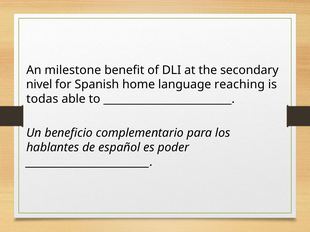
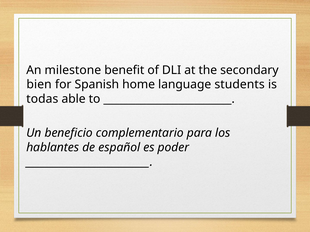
nivel: nivel -> bien
reaching: reaching -> students
